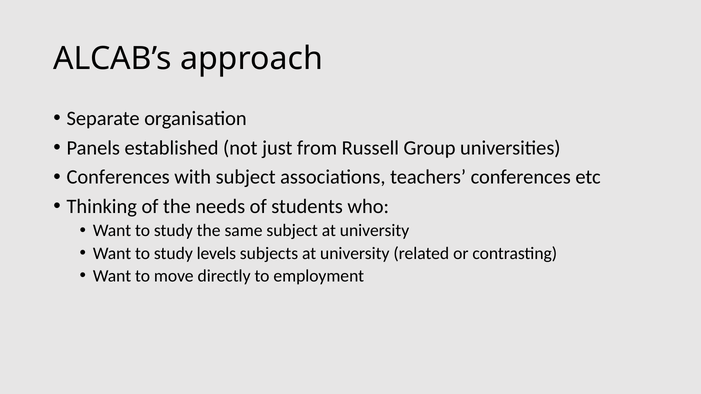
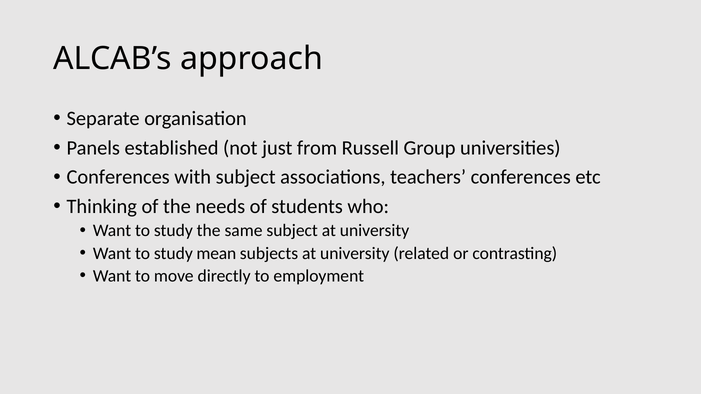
levels: levels -> mean
